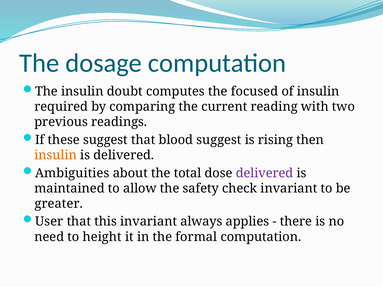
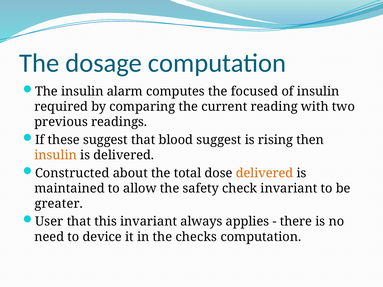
doubt: doubt -> alarm
Ambiguities: Ambiguities -> Constructed
delivered at (265, 173) colour: purple -> orange
height: height -> device
formal: formal -> checks
